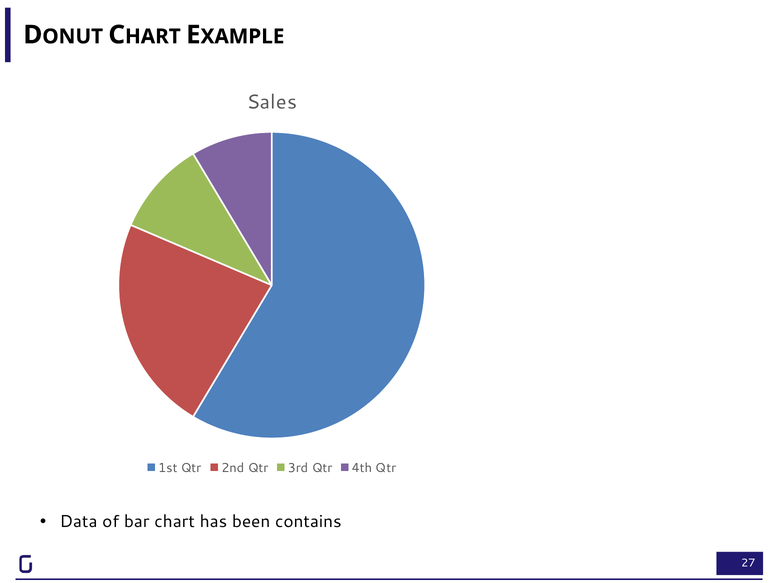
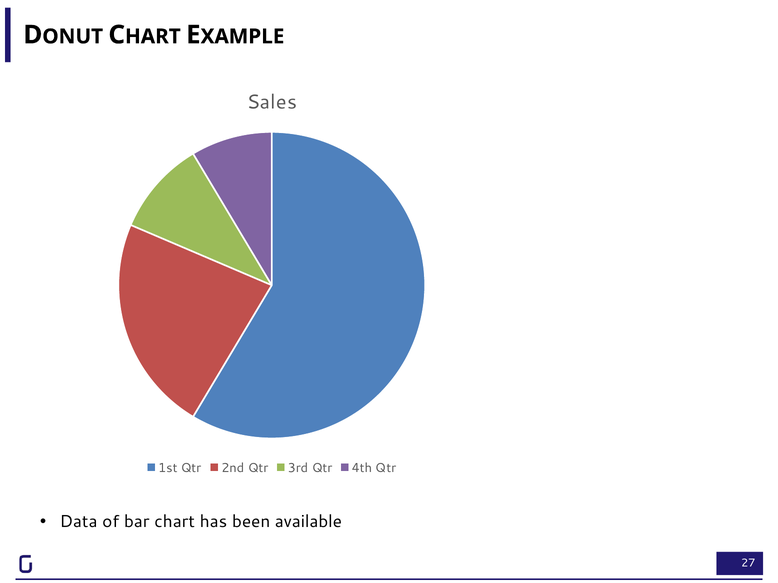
contains: contains -> available
